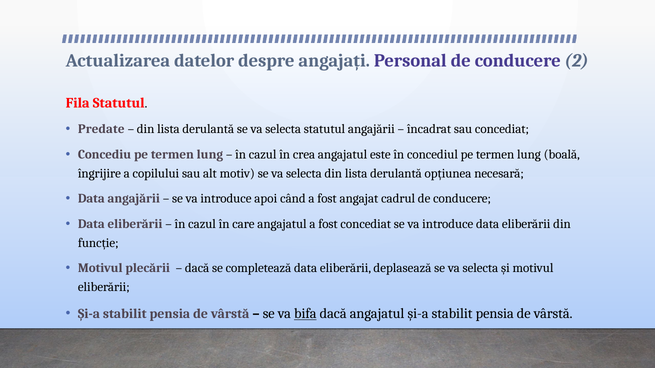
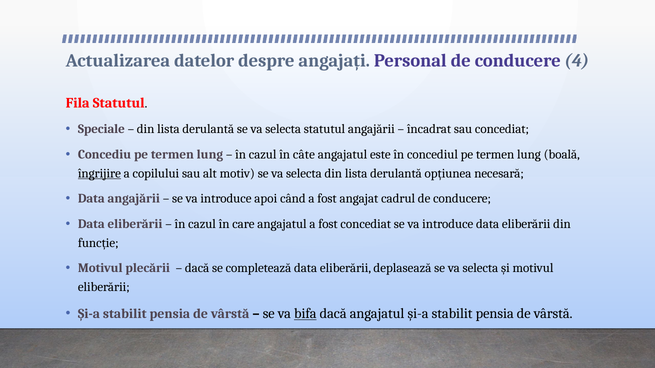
2: 2 -> 4
Predate: Predate -> Speciale
crea: crea -> câte
îngrijire underline: none -> present
